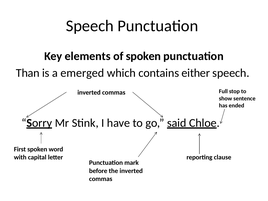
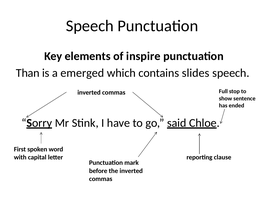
of spoken: spoken -> inspire
either: either -> slides
